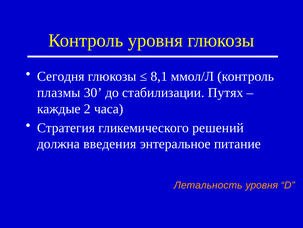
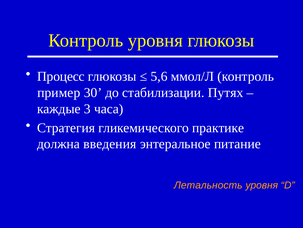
Сегодня: Сегодня -> Процесс
8,1: 8,1 -> 5,6
плазмы: плазмы -> пример
2: 2 -> 3
решений: решений -> практике
